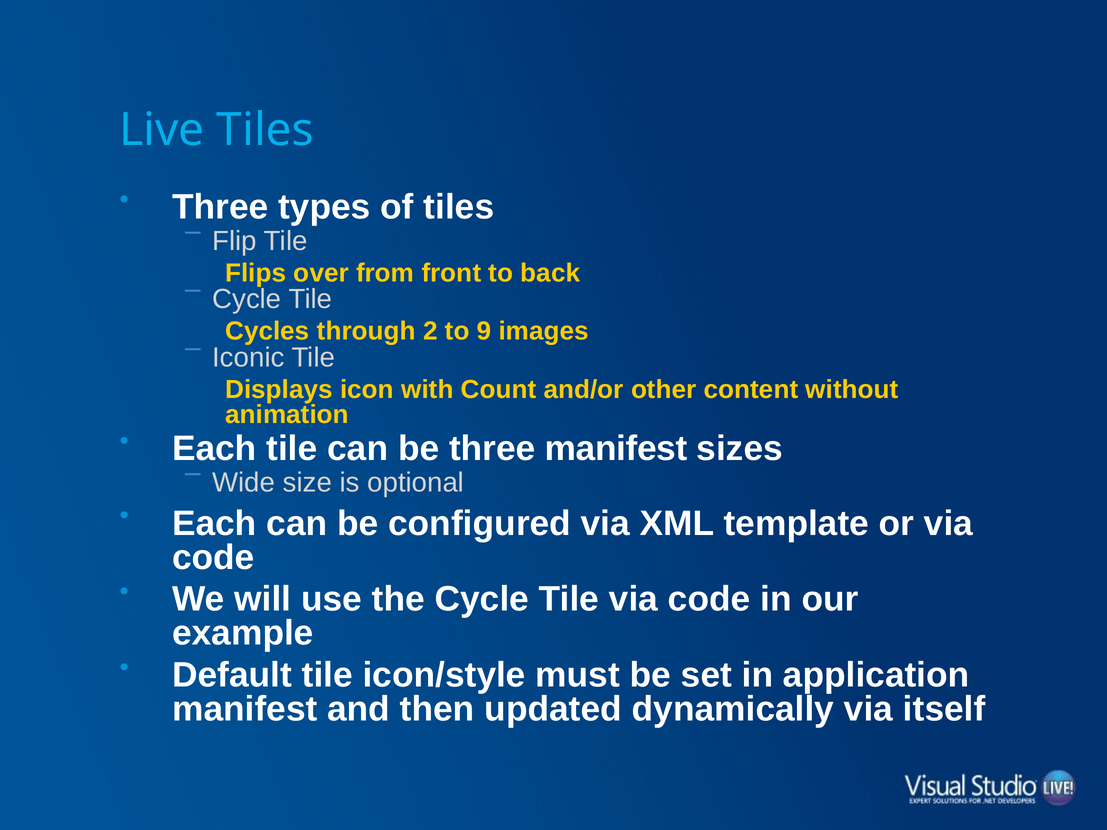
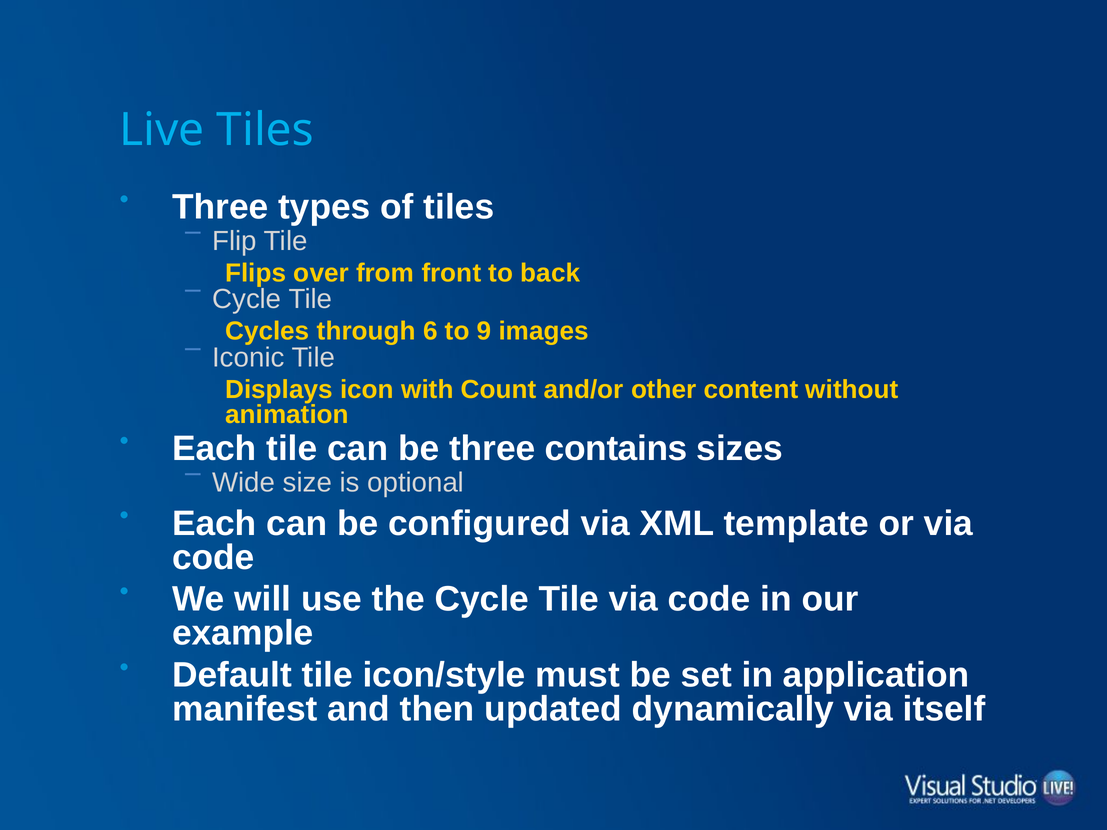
2: 2 -> 6
three manifest: manifest -> contains
